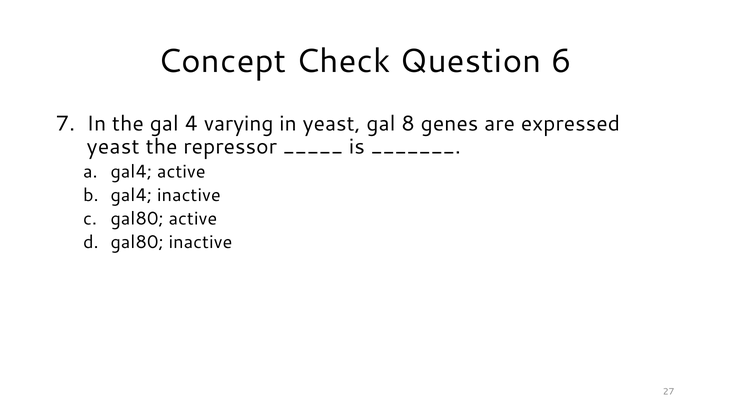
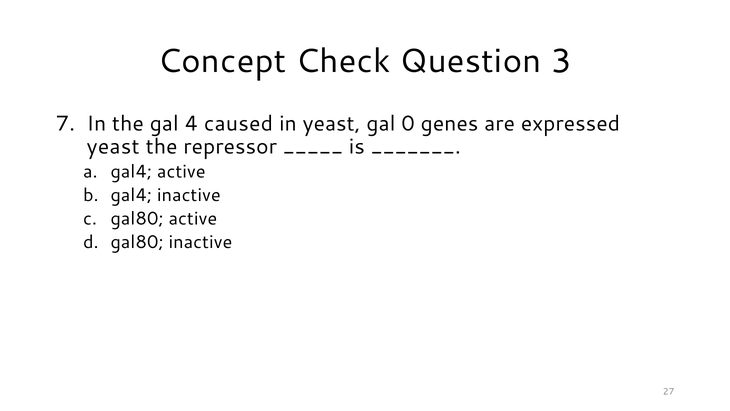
6: 6 -> 3
varying: varying -> caused
8: 8 -> 0
